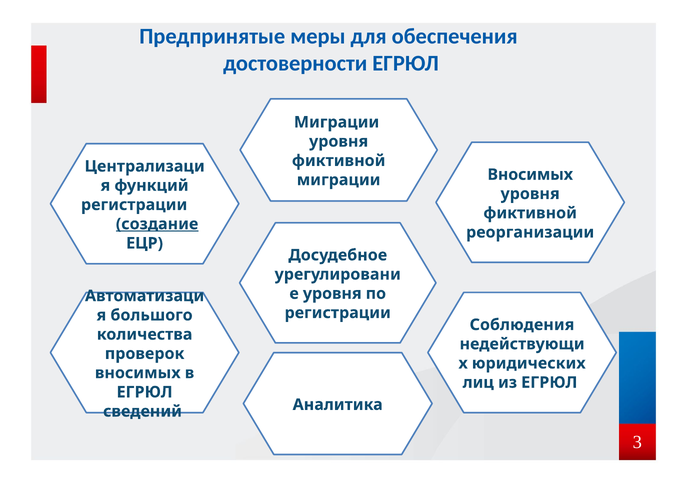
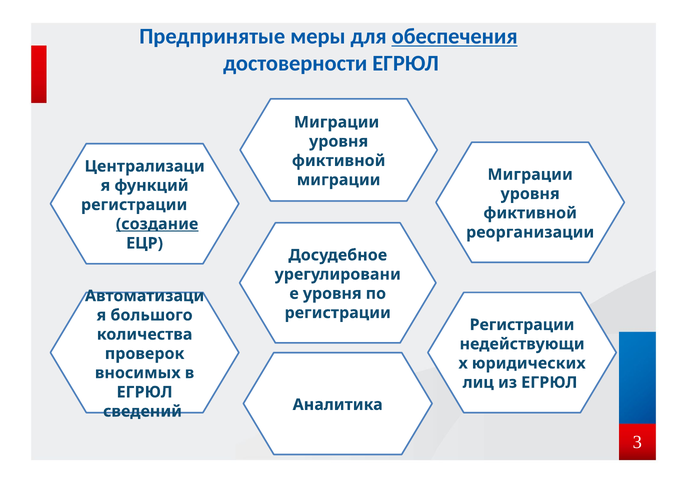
обеспечения underline: none -> present
Вносимых at (530, 175): Вносимых -> Миграции
Соблюдения at (522, 325): Соблюдения -> Регистрации
